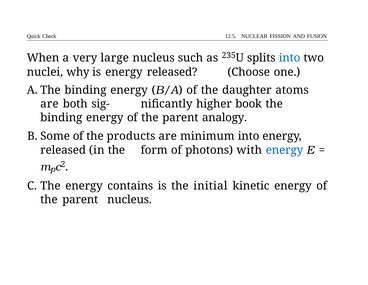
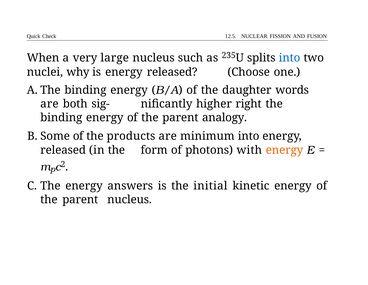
atoms: atoms -> words
book: book -> right
energy at (284, 150) colour: blue -> orange
contains: contains -> answers
